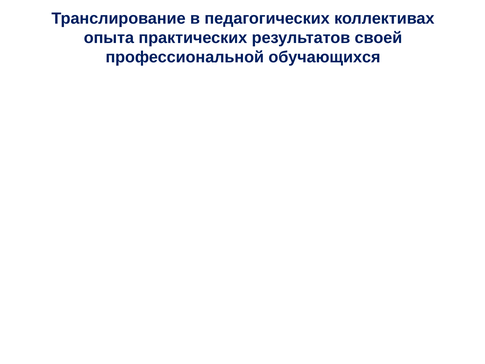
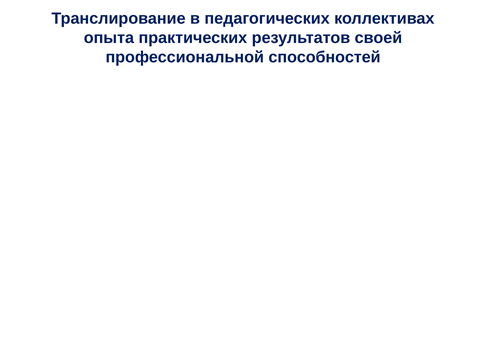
обучающихся: обучающихся -> способностей
